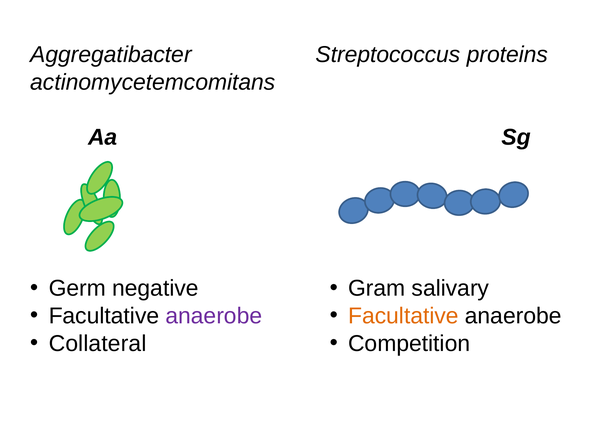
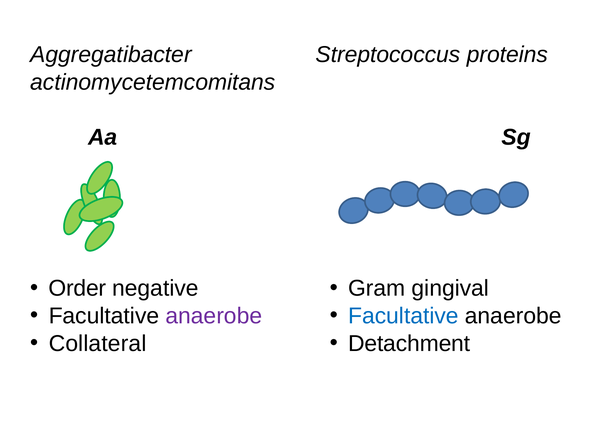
Germ: Germ -> Order
salivary: salivary -> gingival
Facultative at (403, 316) colour: orange -> blue
Competition: Competition -> Detachment
